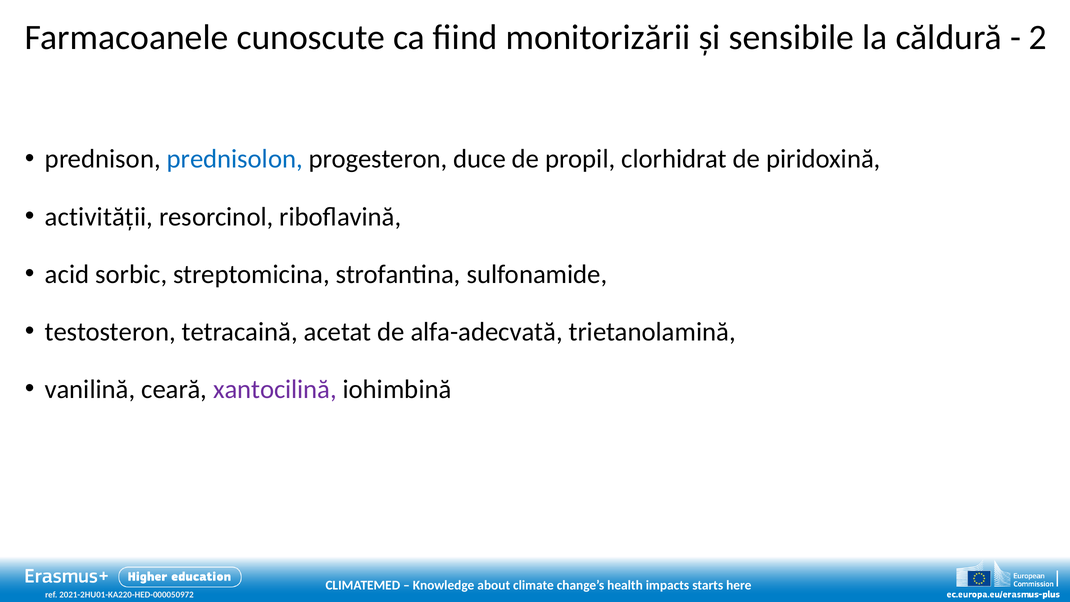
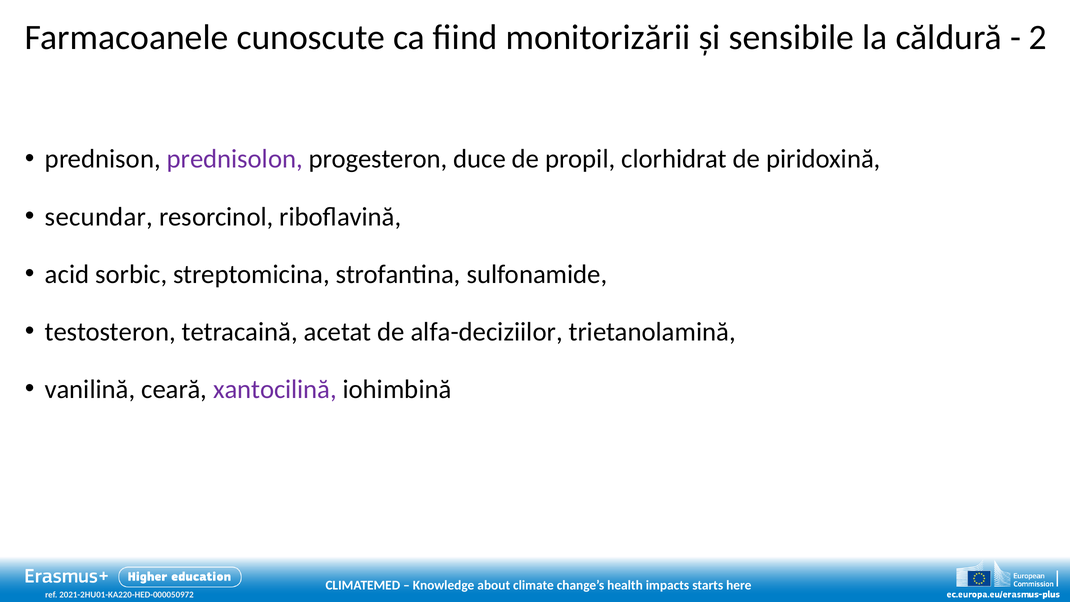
prednisolon colour: blue -> purple
activității: activității -> secundar
alfa-adecvată: alfa-adecvată -> alfa-deciziilor
